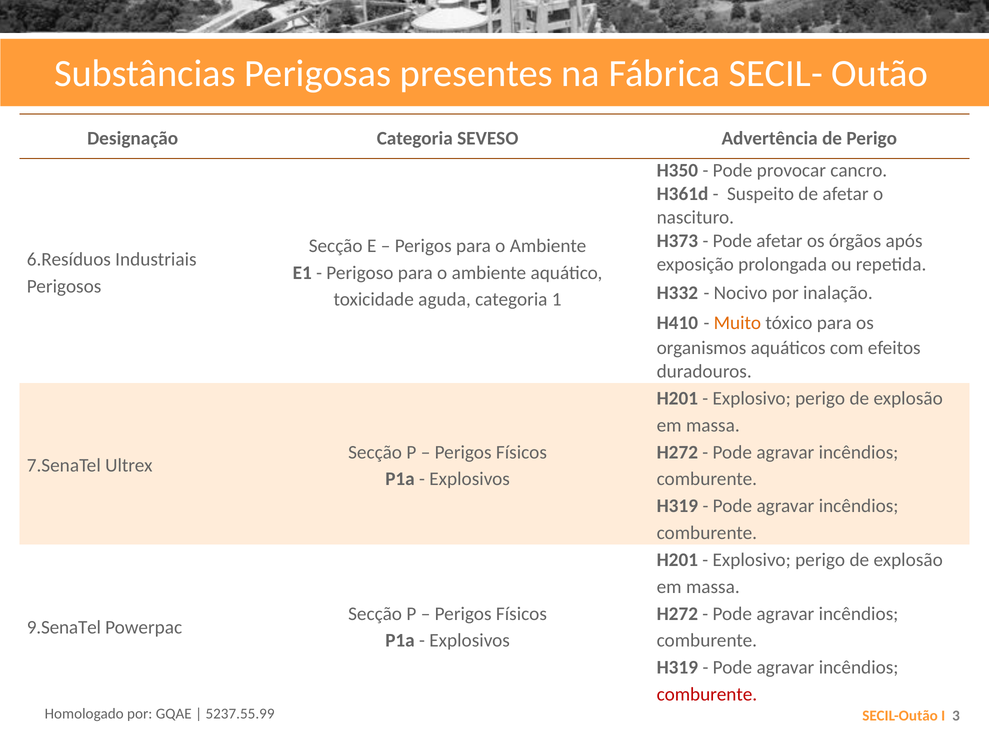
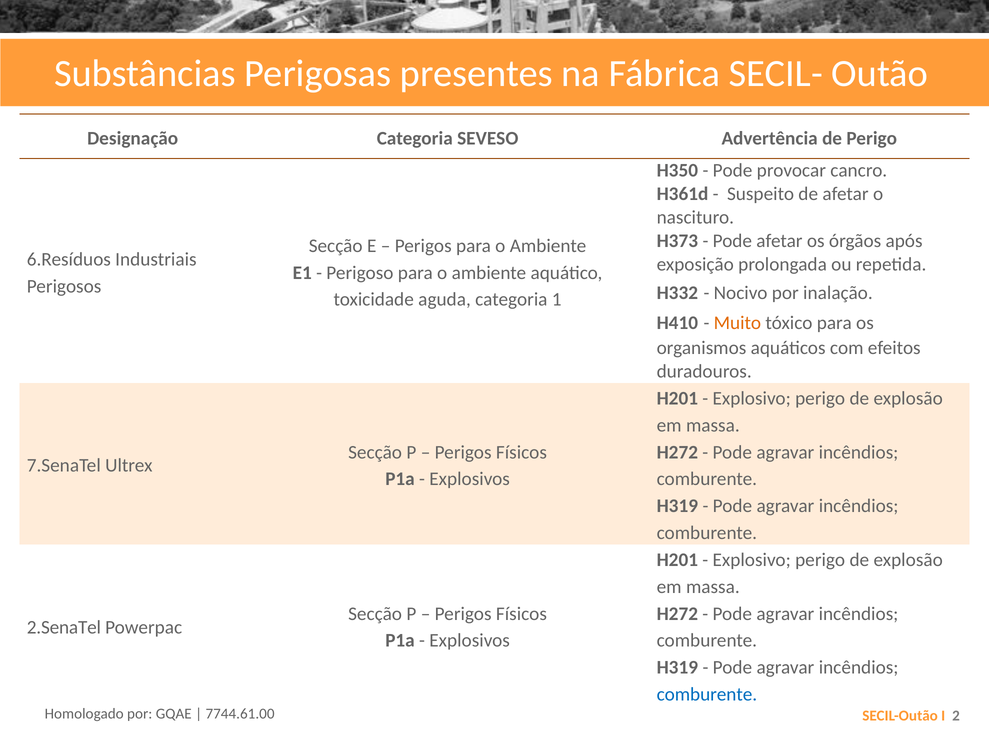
9.SenaTel: 9.SenaTel -> 2.SenaTel
comburente at (707, 694) colour: red -> blue
5237.55.99: 5237.55.99 -> 7744.61.00
3: 3 -> 2
